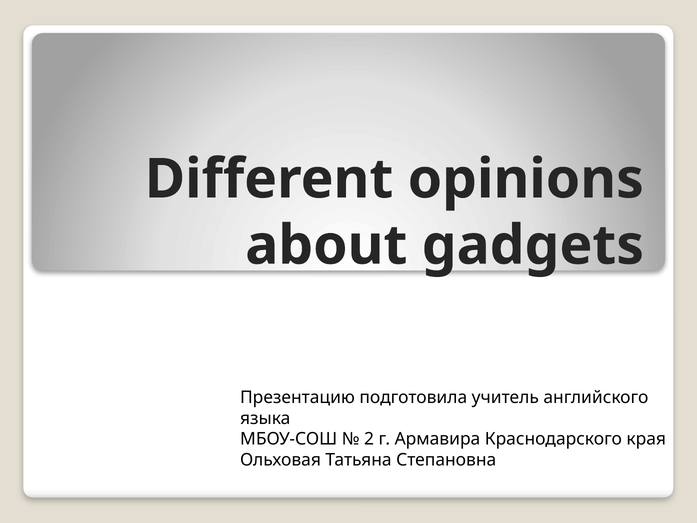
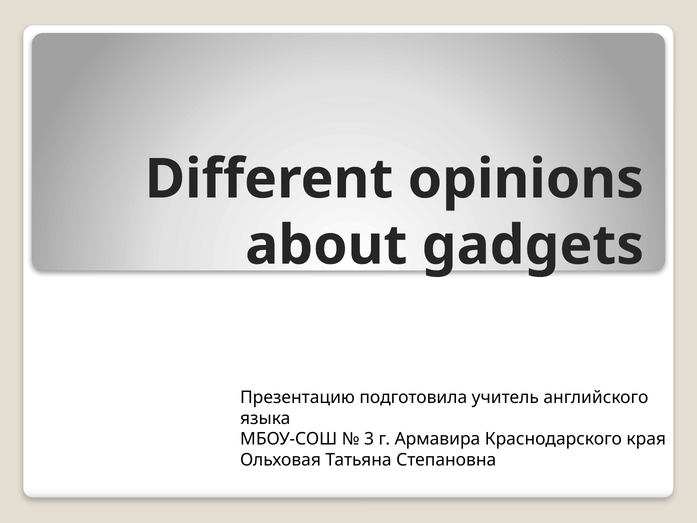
2: 2 -> 3
